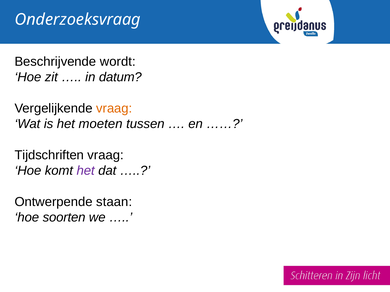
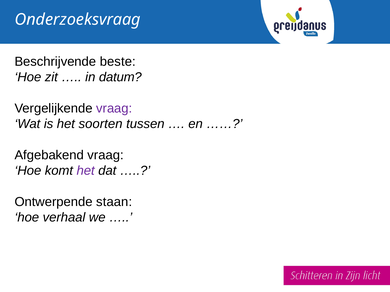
wordt: wordt -> beste
vraag at (114, 108) colour: orange -> purple
moeten: moeten -> soorten
Tijdschriften: Tijdschriften -> Afgebakend
soorten: soorten -> verhaal
